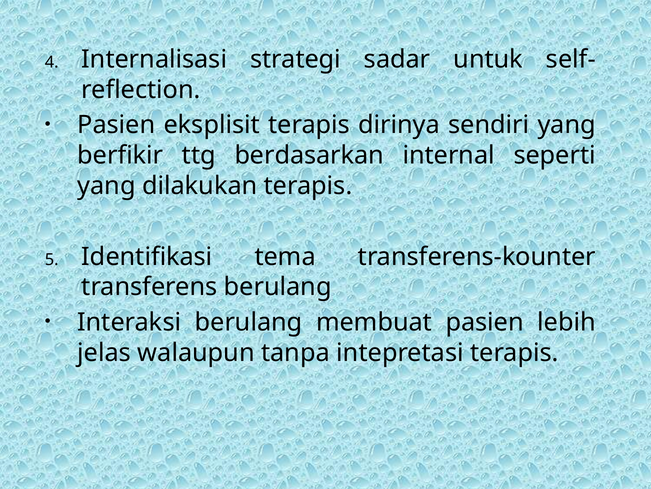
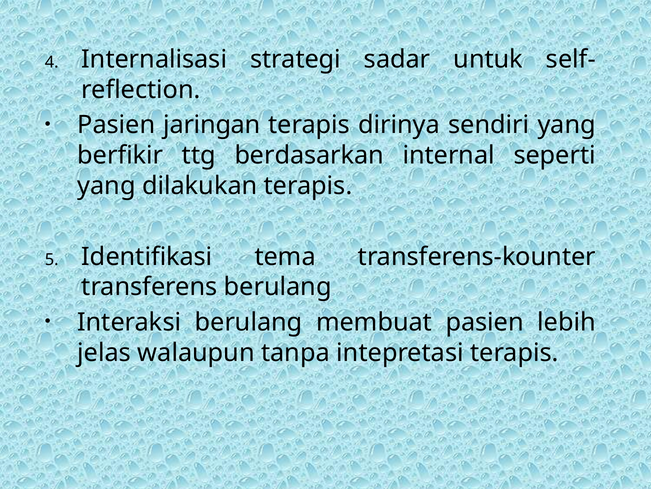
eksplisit: eksplisit -> jaringan
